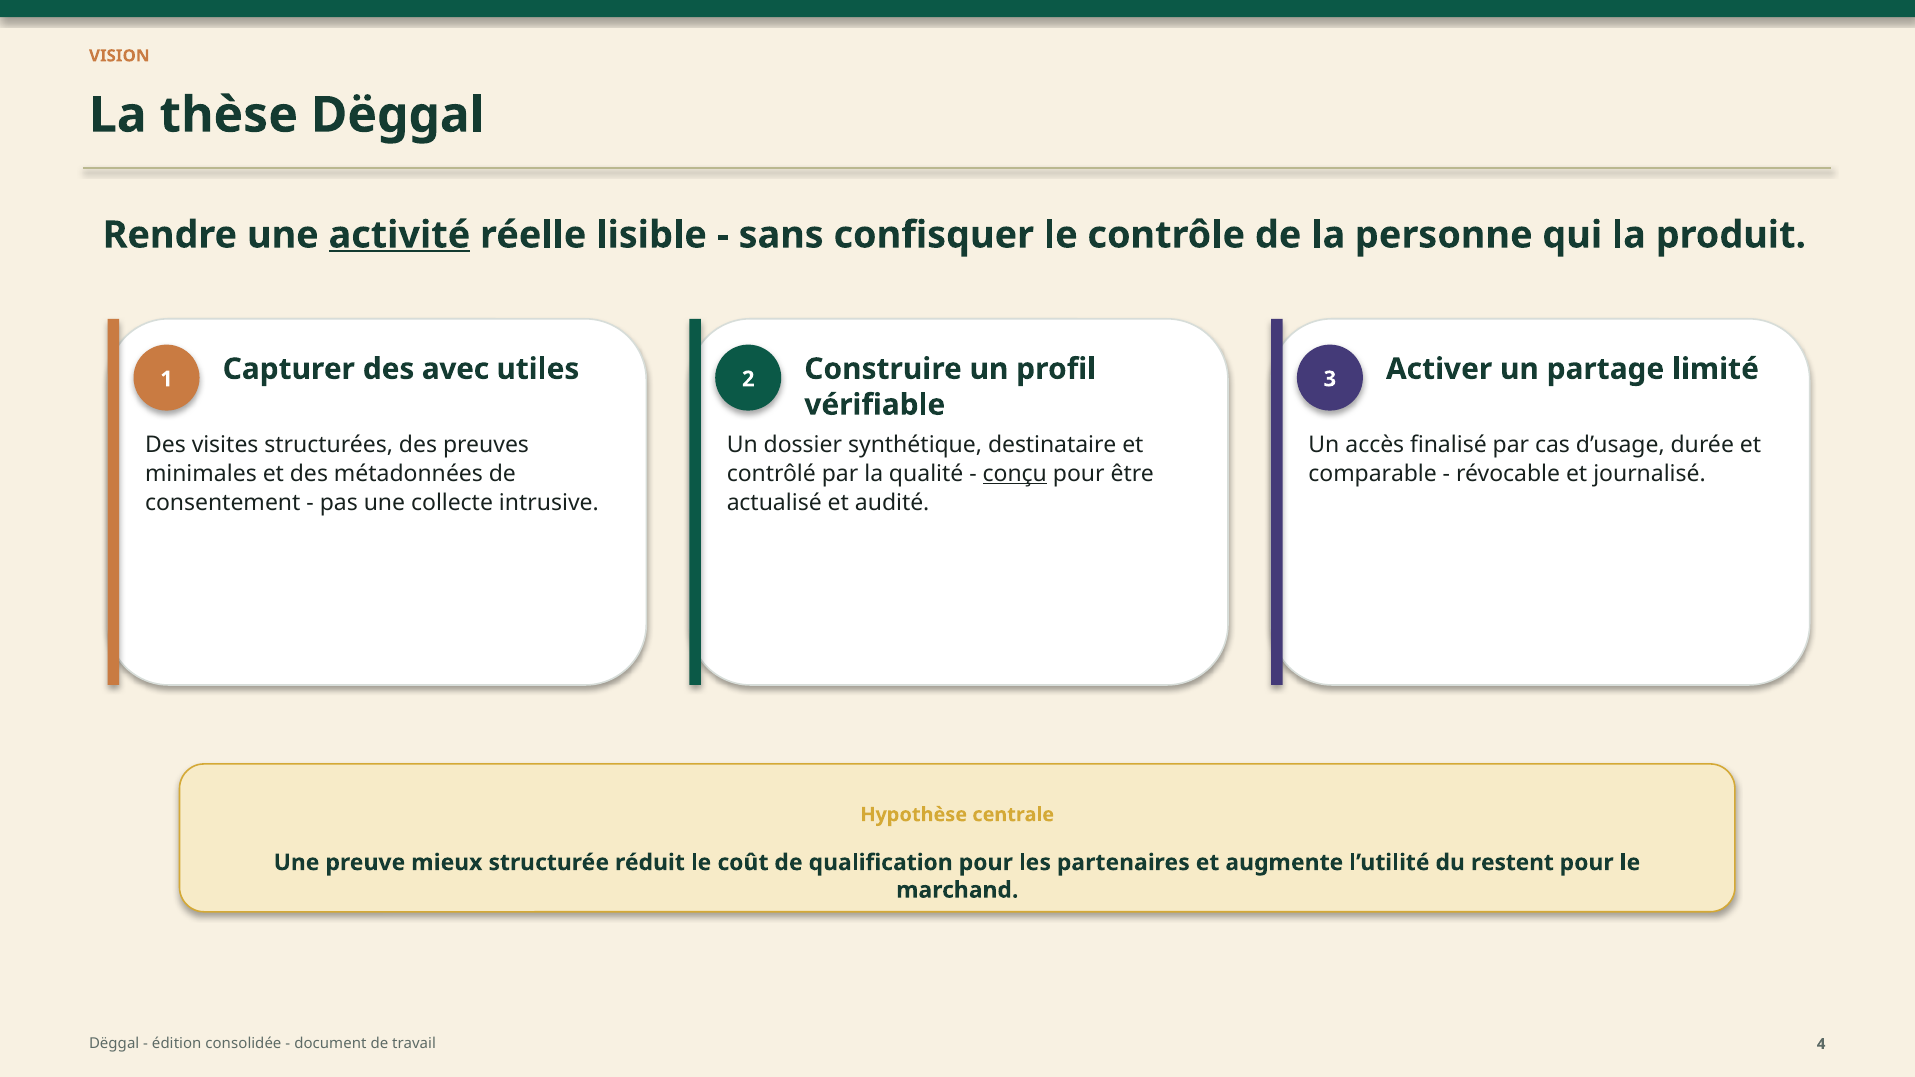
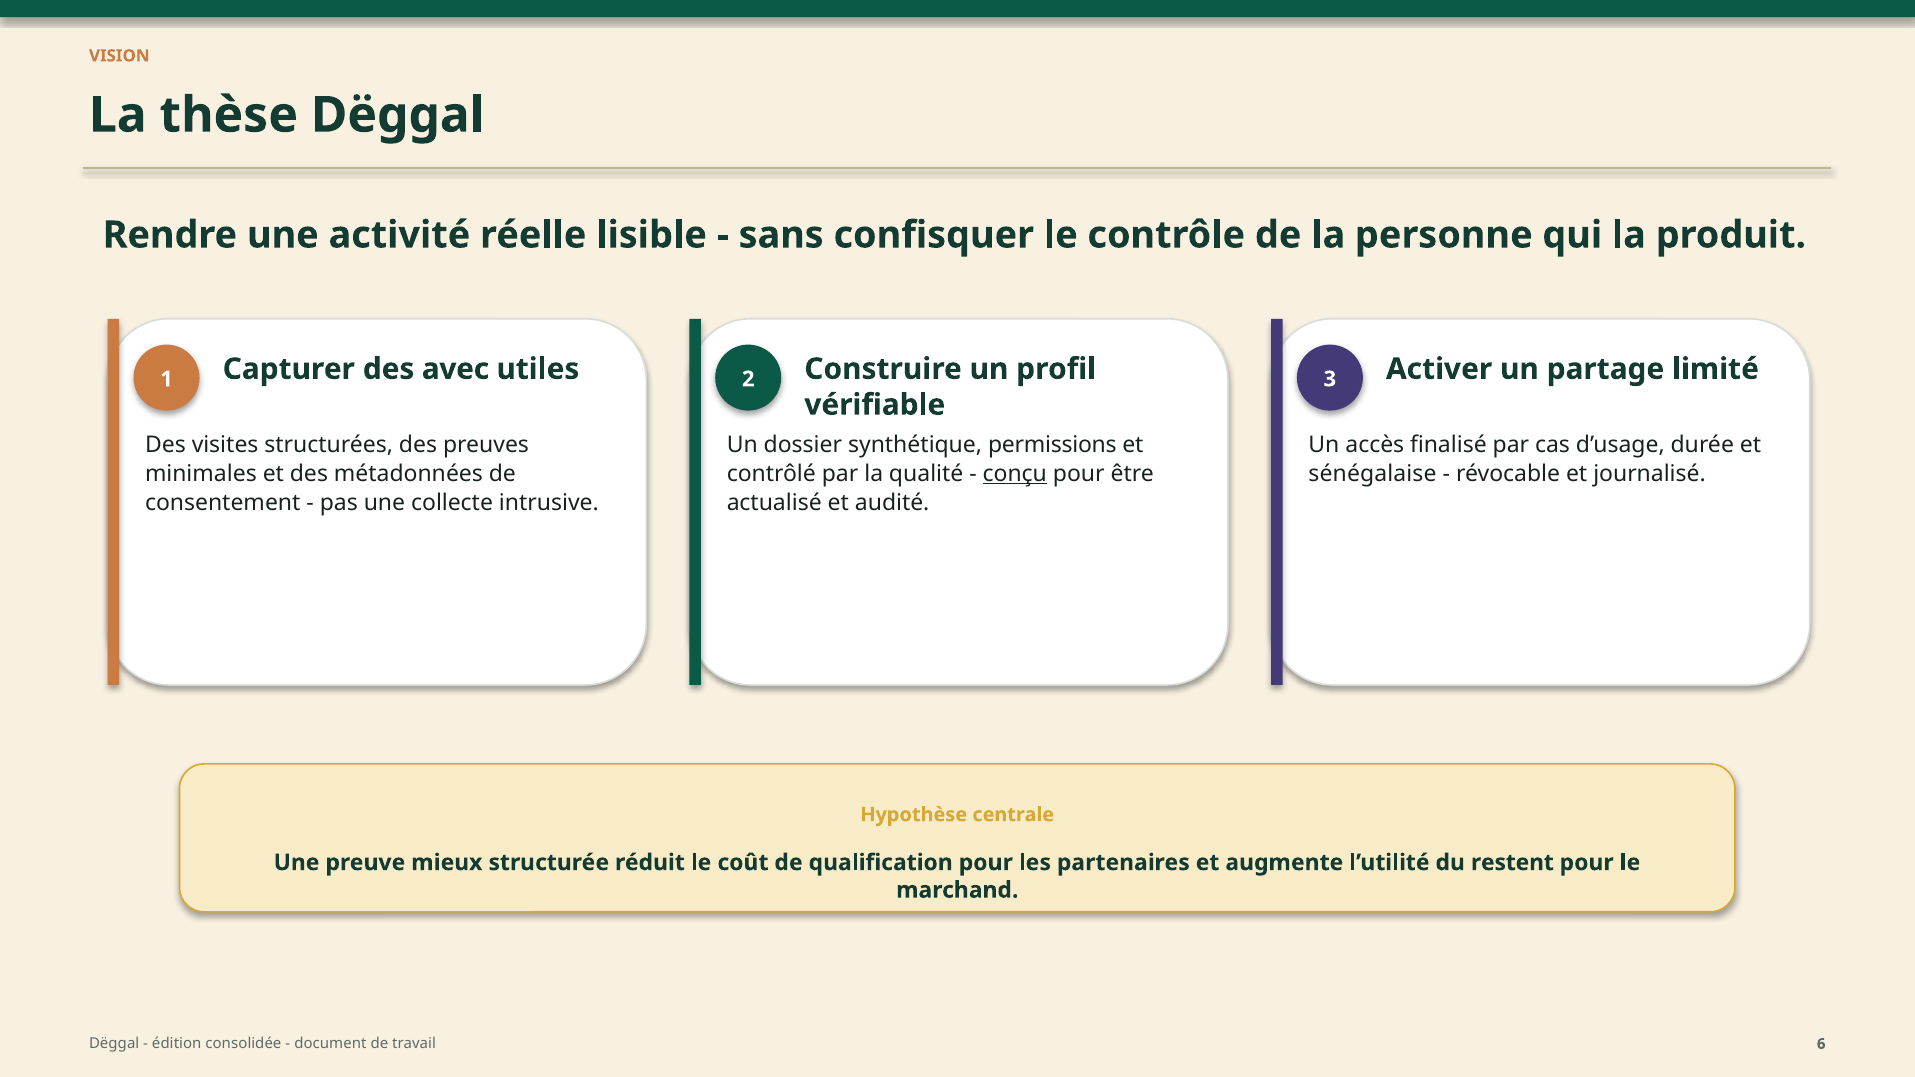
activité underline: present -> none
destinataire: destinataire -> permissions
comparable: comparable -> sénégalaise
4: 4 -> 6
